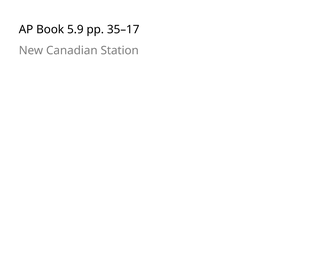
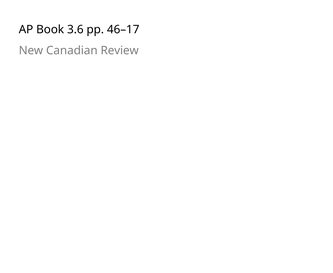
5.9: 5.9 -> 3.6
35–17: 35–17 -> 46–17
Station: Station -> Review
